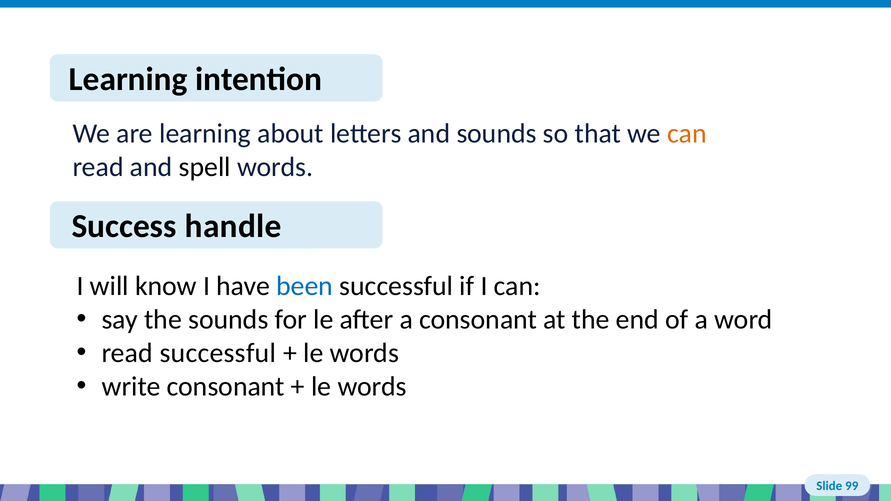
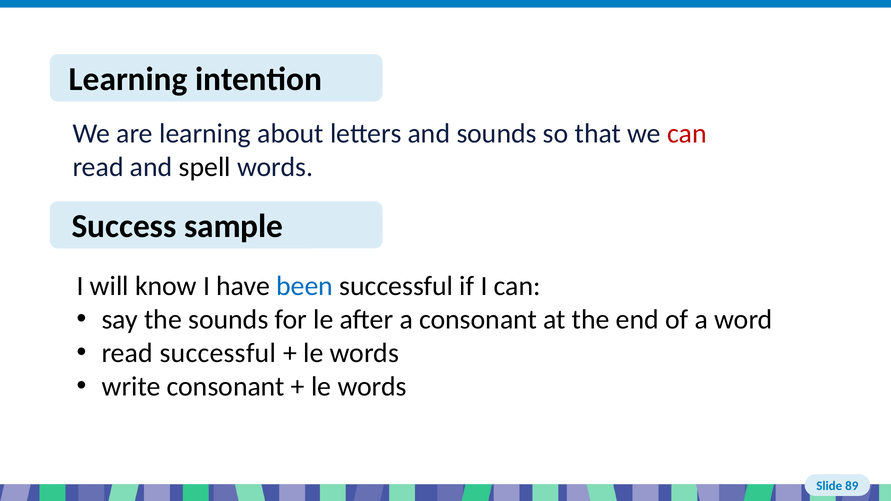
can at (687, 134) colour: orange -> red
handle: handle -> sample
99: 99 -> 89
